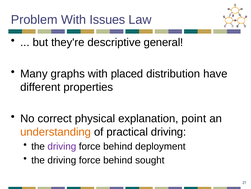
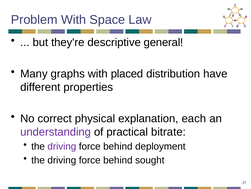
Issues: Issues -> Space
point: point -> each
understanding colour: orange -> purple
practical driving: driving -> bitrate
